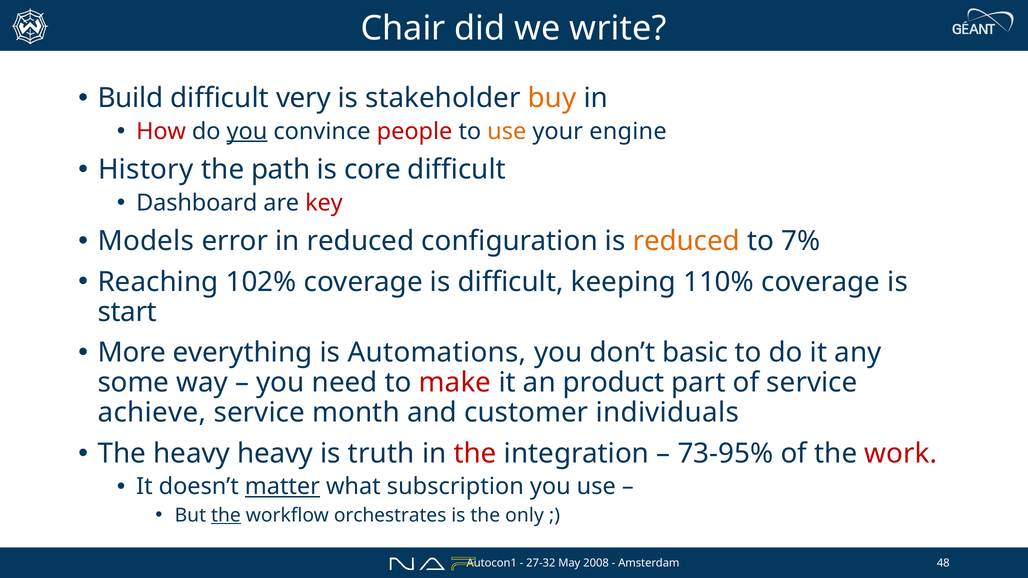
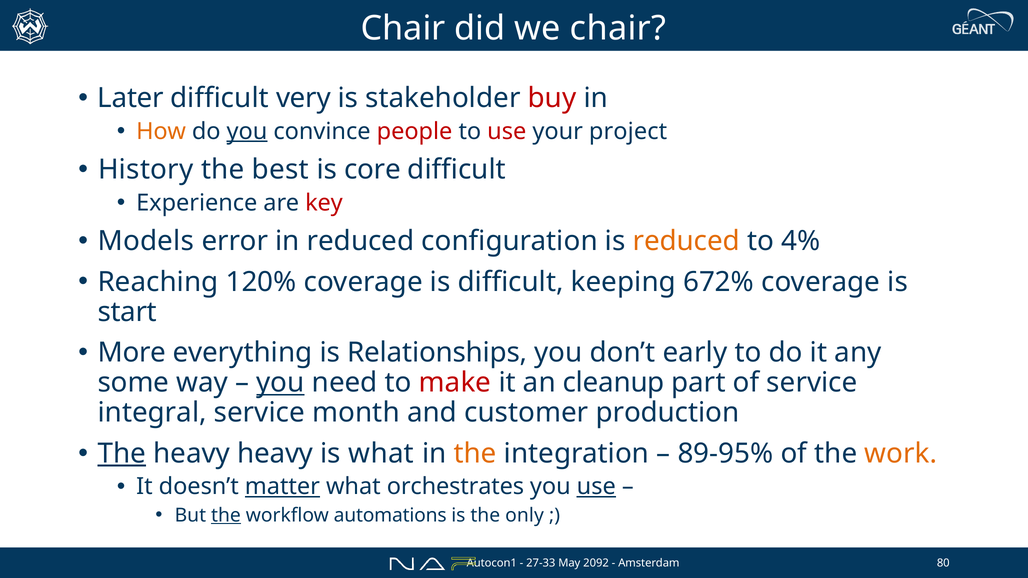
we write: write -> chair
Build: Build -> Later
buy colour: orange -> red
How colour: red -> orange
use at (507, 131) colour: orange -> red
engine: engine -> project
path: path -> best
Dashboard: Dashboard -> Experience
7%: 7% -> 4%
102%: 102% -> 120%
110%: 110% -> 672%
Automations: Automations -> Relationships
basic: basic -> early
you at (280, 383) underline: none -> present
product: product -> cleanup
achieve: achieve -> integral
individuals: individuals -> production
The at (122, 454) underline: none -> present
is truth: truth -> what
the at (475, 454) colour: red -> orange
73-95%: 73-95% -> 89-95%
work colour: red -> orange
subscription: subscription -> orchestrates
use at (596, 487) underline: none -> present
orchestrates: orchestrates -> automations
27-32: 27-32 -> 27-33
2008: 2008 -> 2092
48: 48 -> 80
